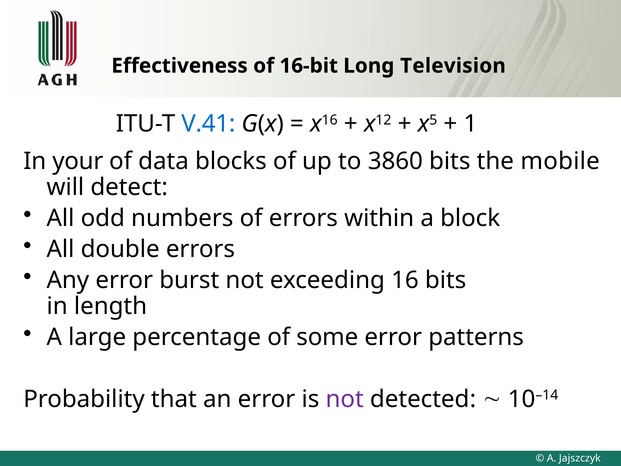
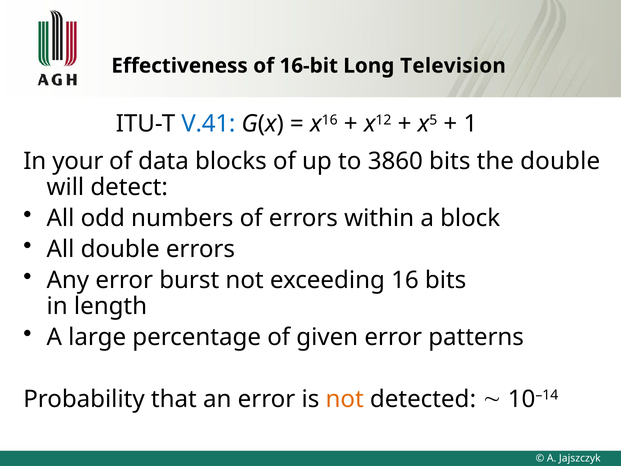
the mobile: mobile -> double
some: some -> given
not at (345, 399) colour: purple -> orange
